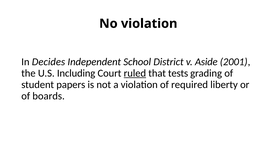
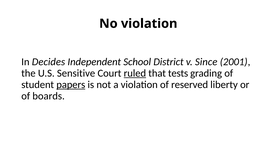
Aside: Aside -> Since
Including: Including -> Sensitive
papers underline: none -> present
required: required -> reserved
